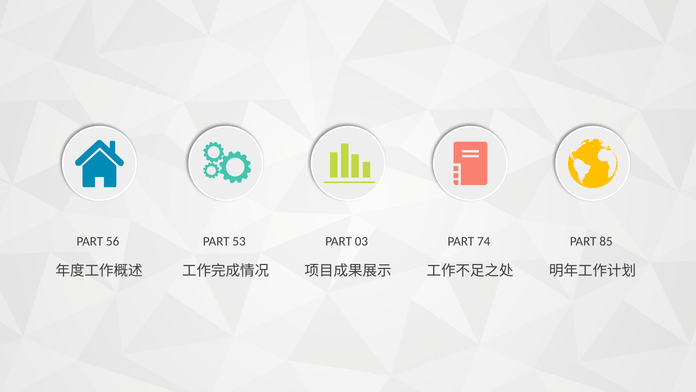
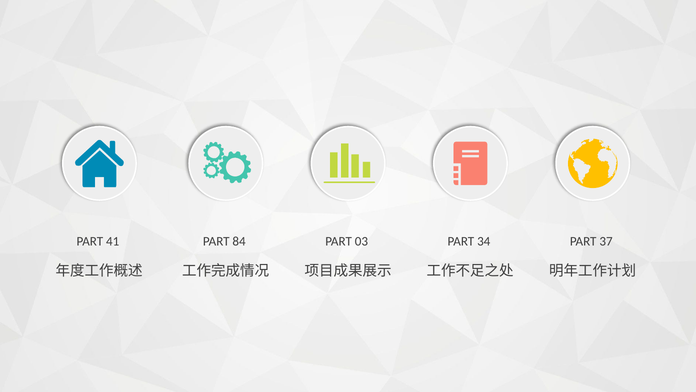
56: 56 -> 41
53: 53 -> 84
74: 74 -> 34
85: 85 -> 37
